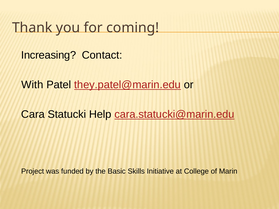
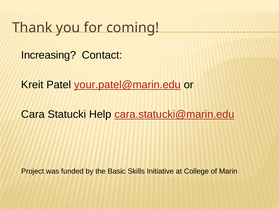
With: With -> Kreit
they.patel@marin.edu: they.patel@marin.edu -> your.patel@marin.edu
